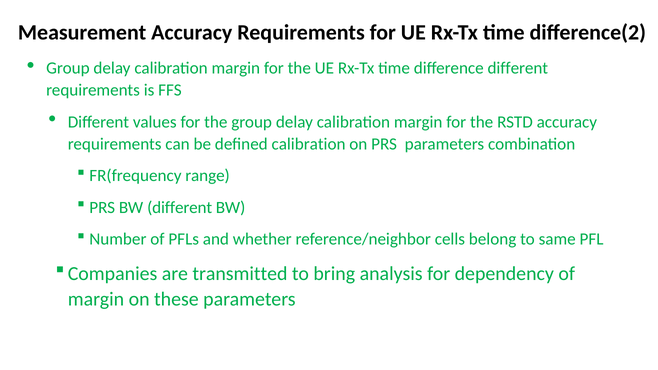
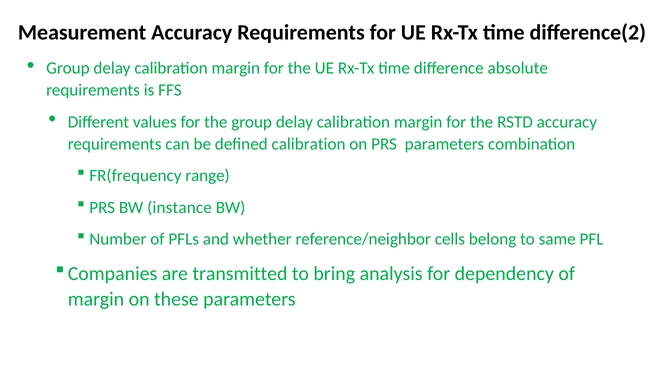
difference different: different -> absolute
BW different: different -> instance
